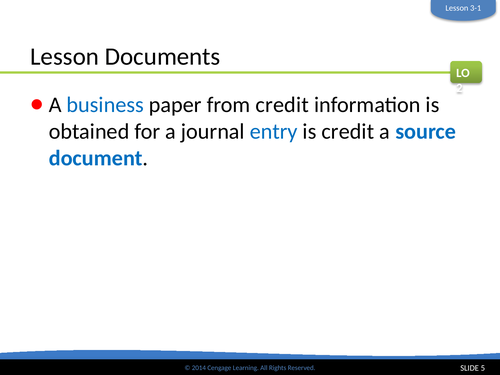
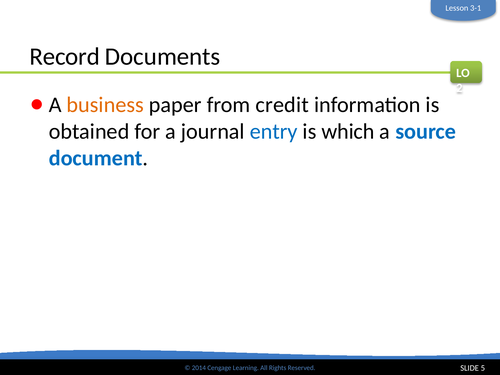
Lesson at (65, 57): Lesson -> Record
business colour: blue -> orange
is credit: credit -> which
